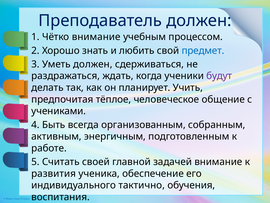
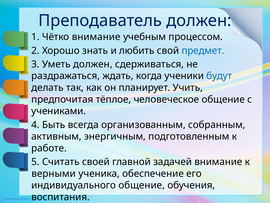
будут colour: purple -> blue
развития: развития -> верными
индивидуального тактично: тактично -> общение
